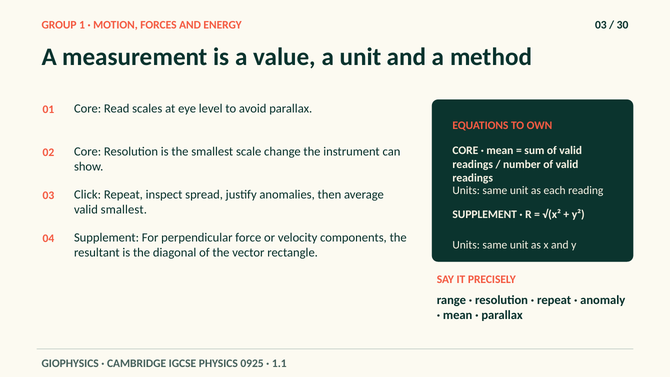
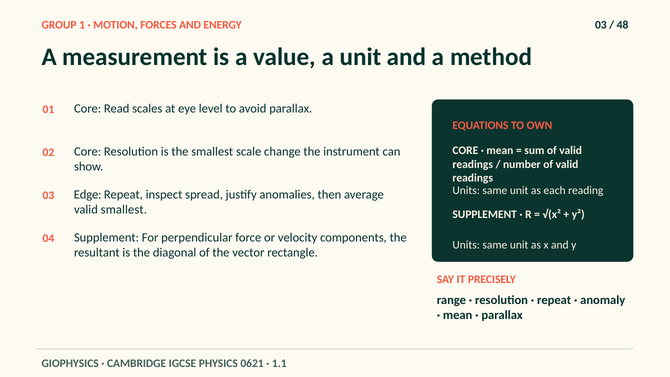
30: 30 -> 48
Click: Click -> Edge
0925: 0925 -> 0621
